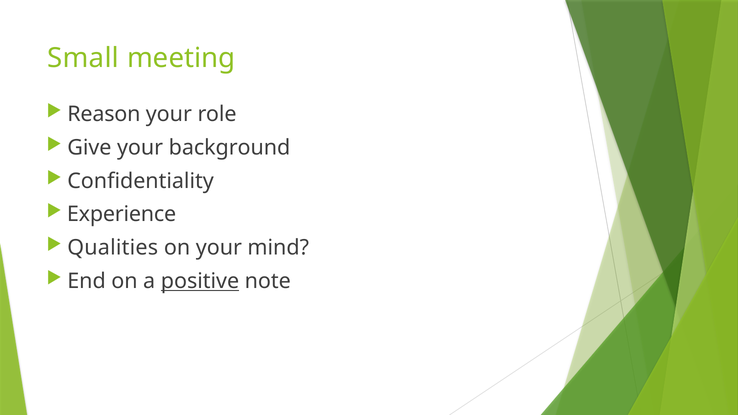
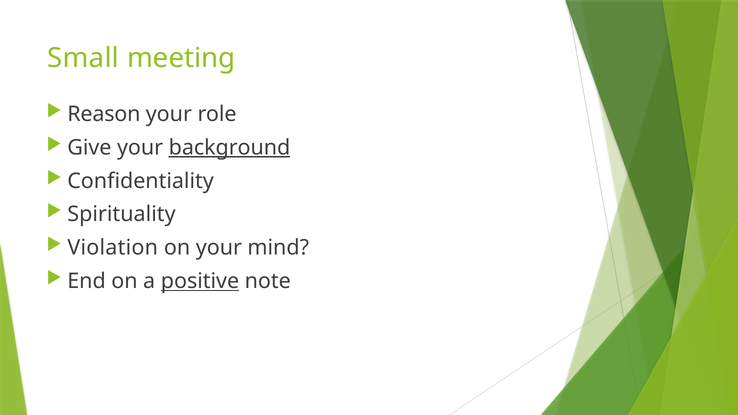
background underline: none -> present
Experience: Experience -> Spirituality
Qualities: Qualities -> Violation
